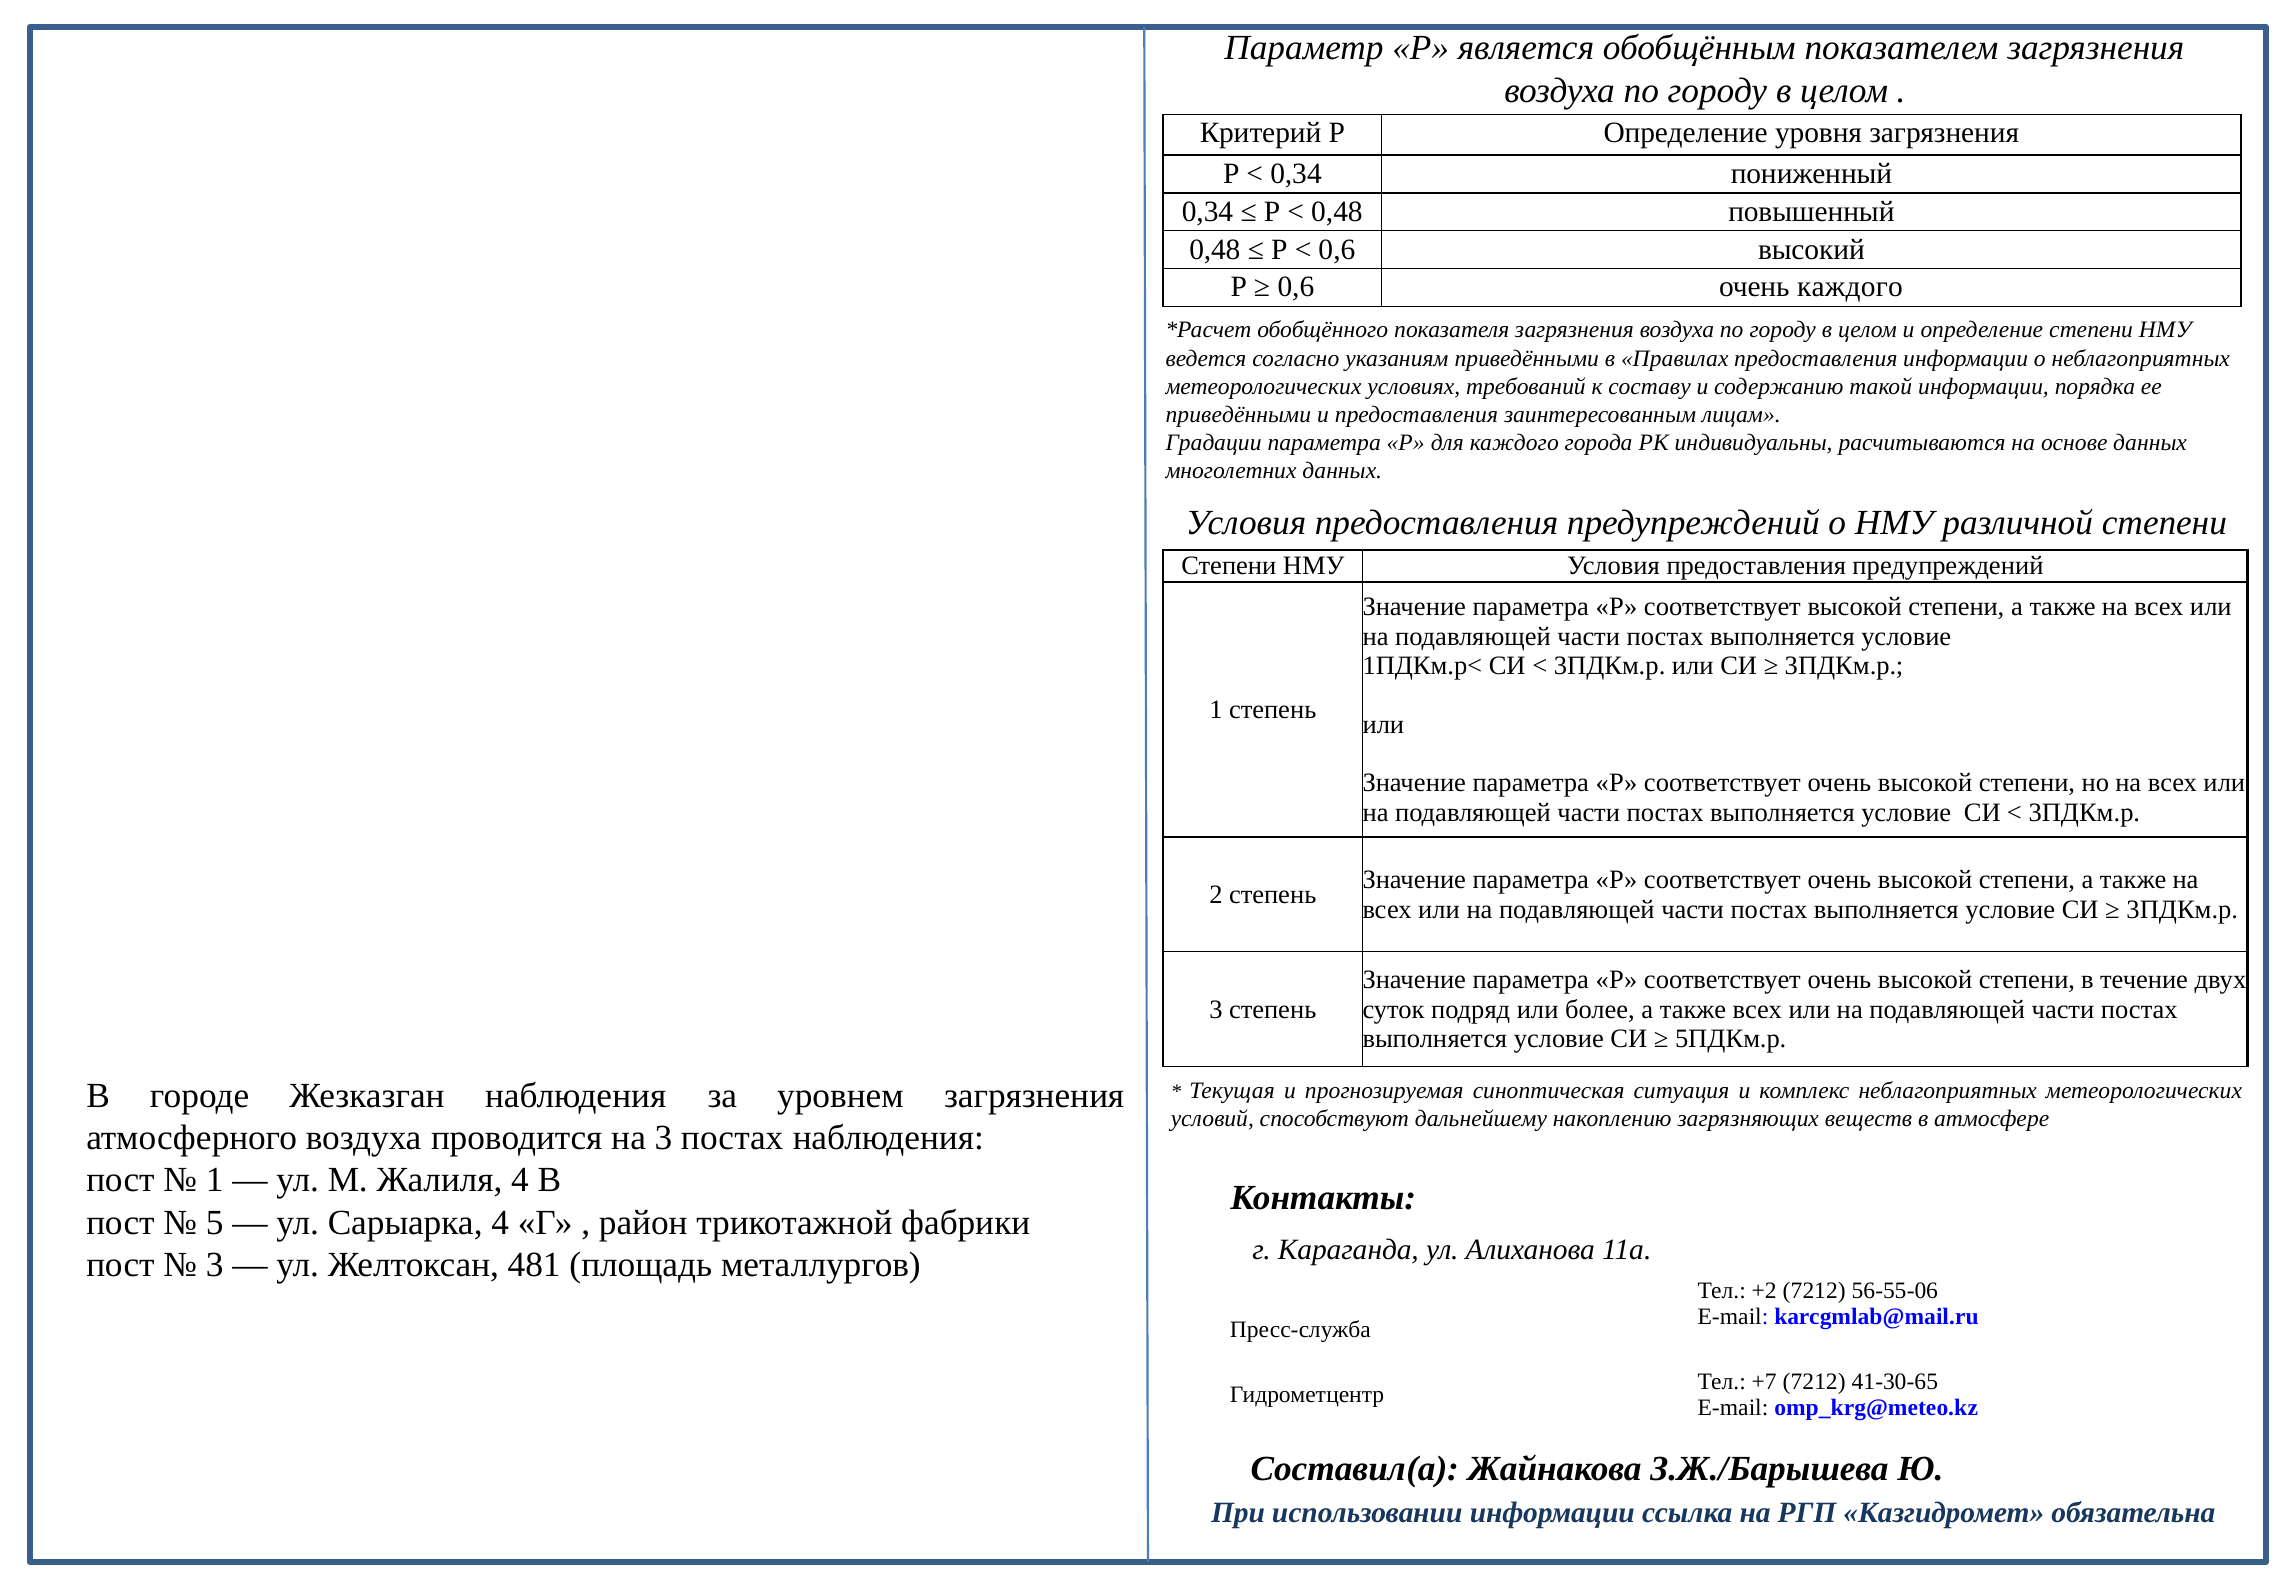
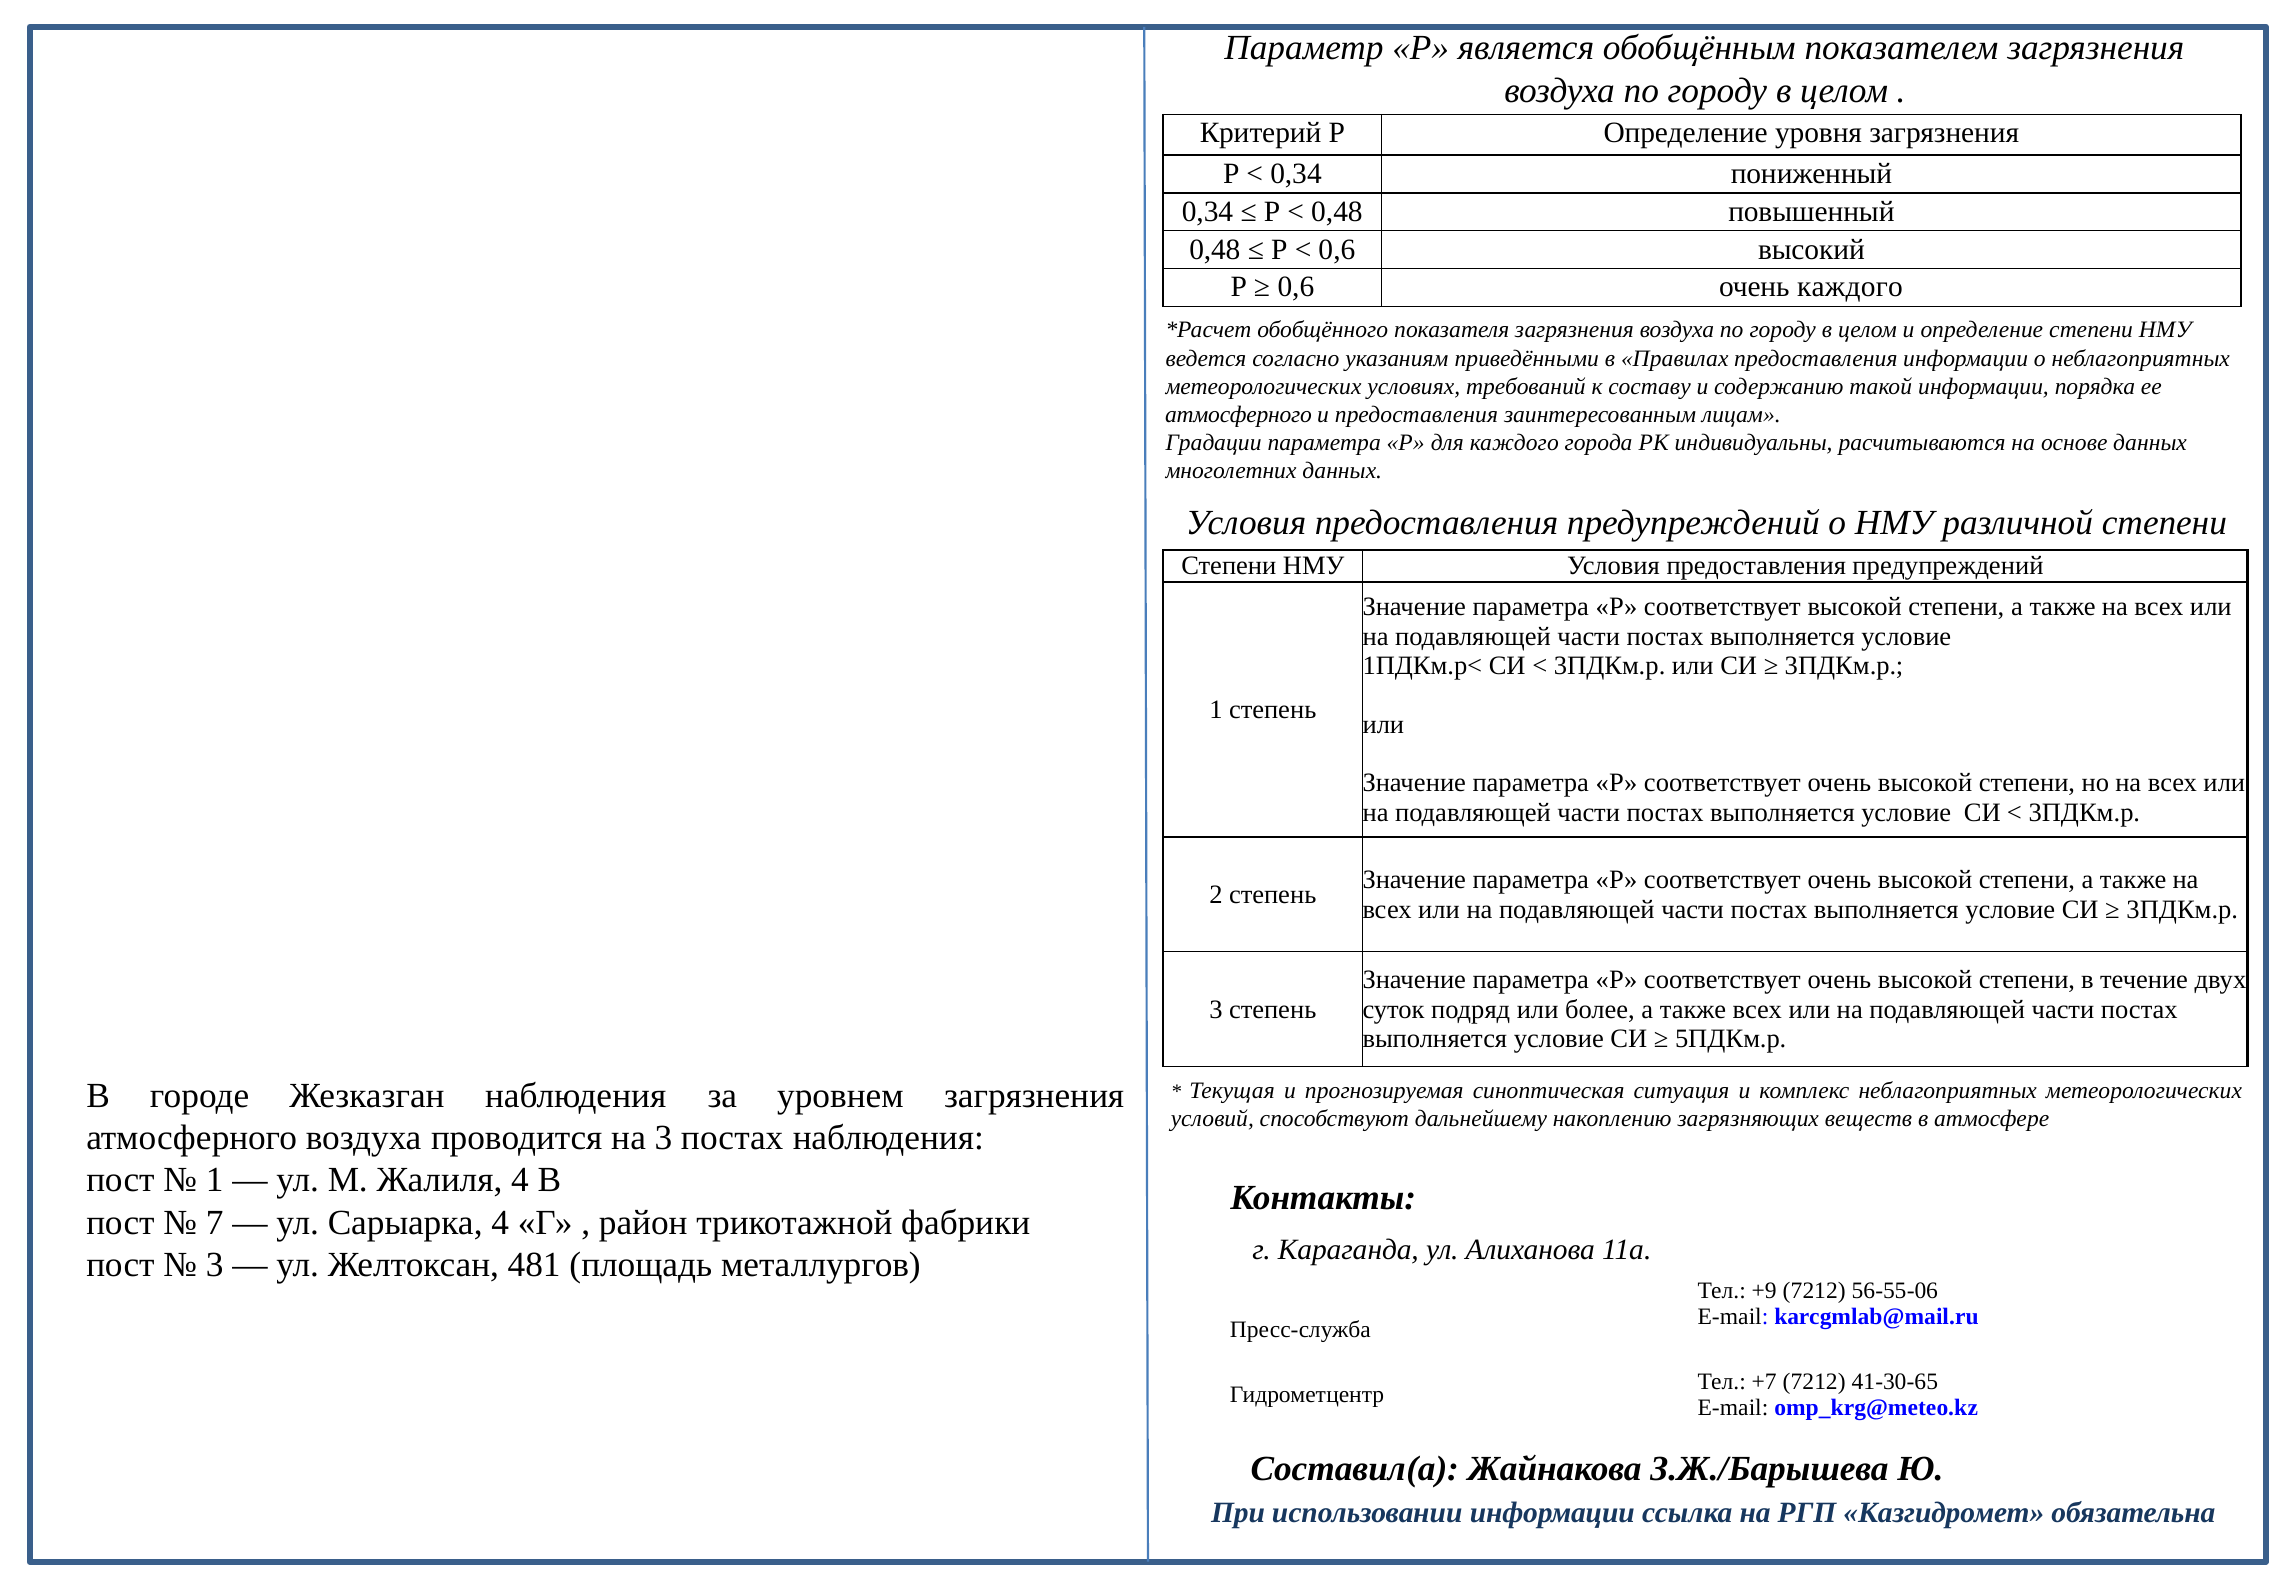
приведёнными at (1238, 415): приведёнными -> атмосферного
5: 5 -> 7
+2: +2 -> +9
